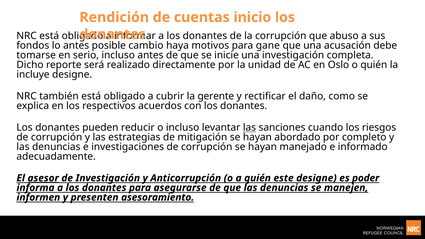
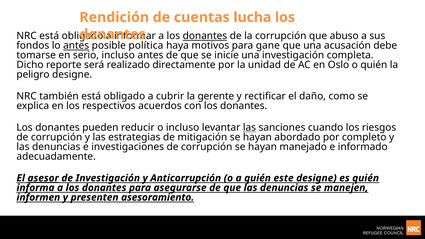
inicio: inicio -> lucha
donantes at (205, 36) underline: none -> present
antes at (76, 46) underline: none -> present
cambio: cambio -> política
incluye: incluye -> peligro
es poder: poder -> quién
